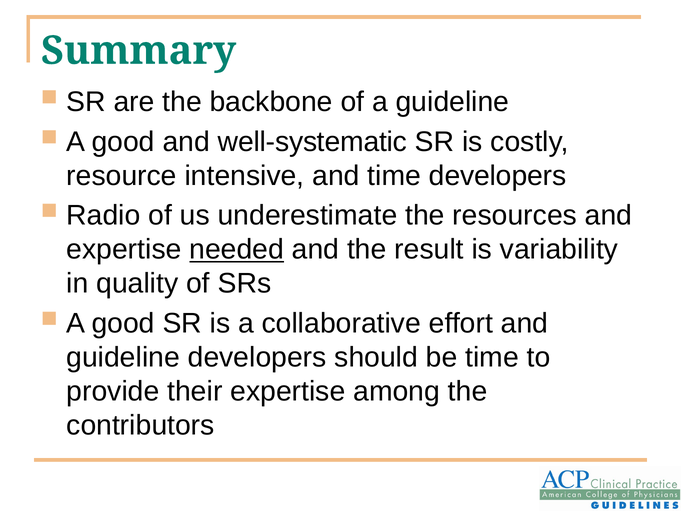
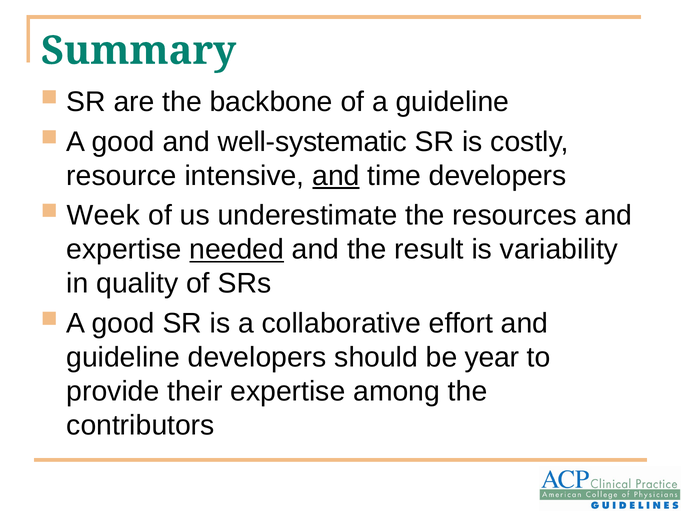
and at (336, 176) underline: none -> present
Radio: Radio -> Week
be time: time -> year
